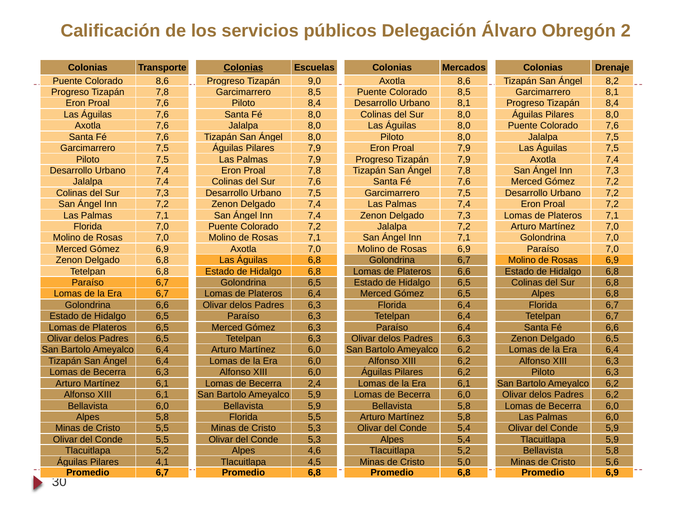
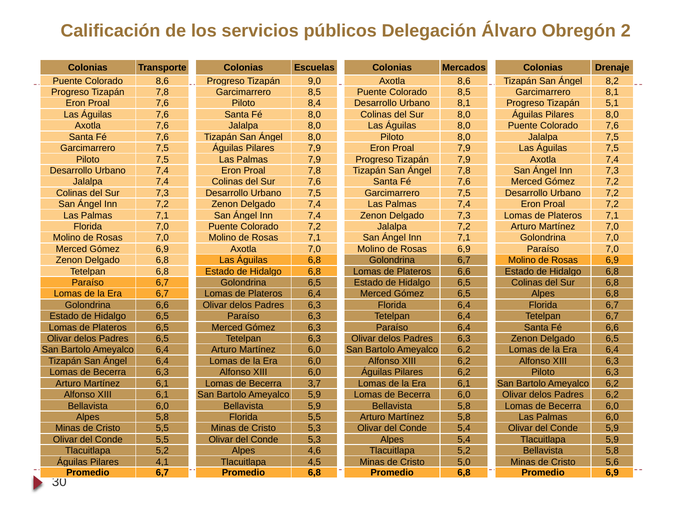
Colonias at (243, 68) underline: present -> none
Tizapán 8,4: 8,4 -> 5,1
2,4: 2,4 -> 3,7
